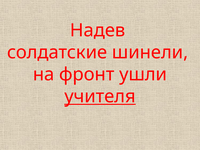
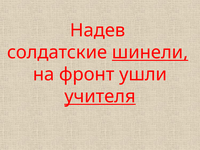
шинели underline: none -> present
